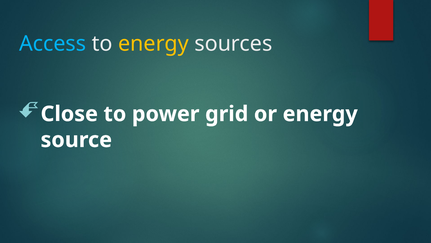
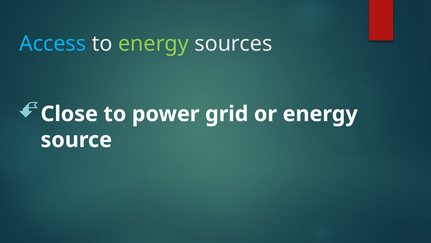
energy at (153, 44) colour: yellow -> light green
